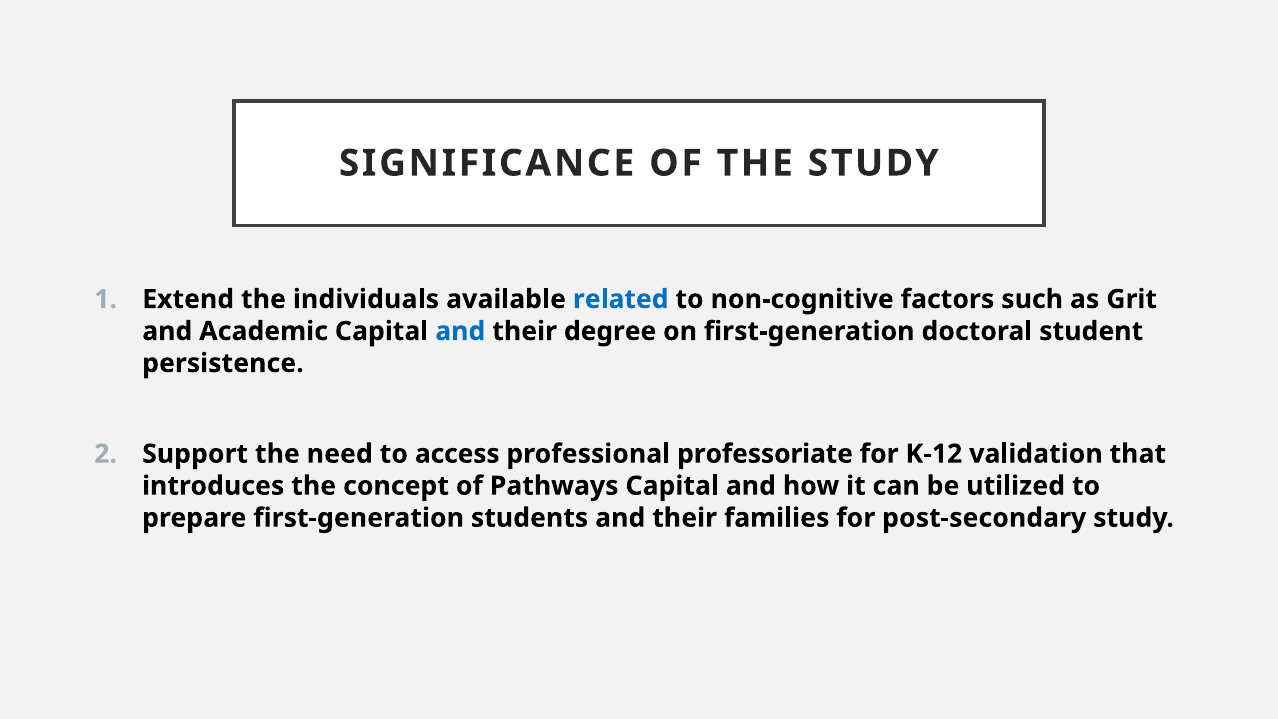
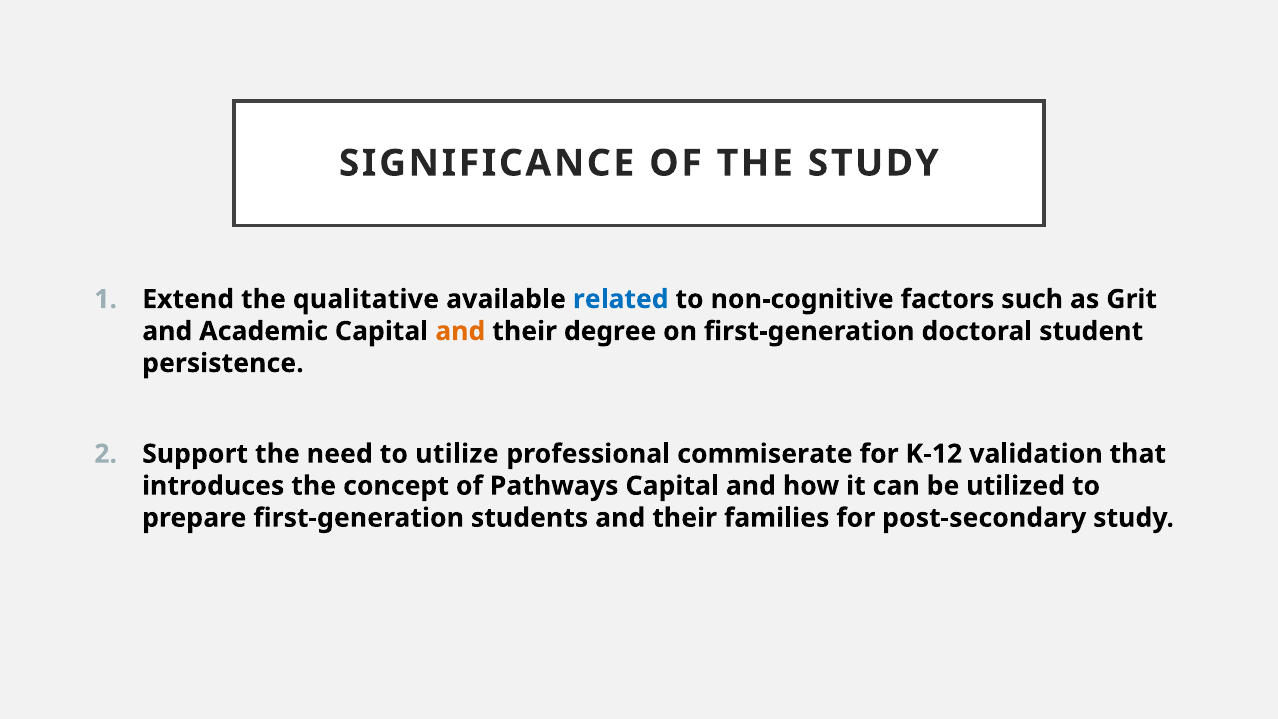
individuals: individuals -> qualitative
and at (460, 331) colour: blue -> orange
access: access -> utilize
professoriate: professoriate -> commiserate
